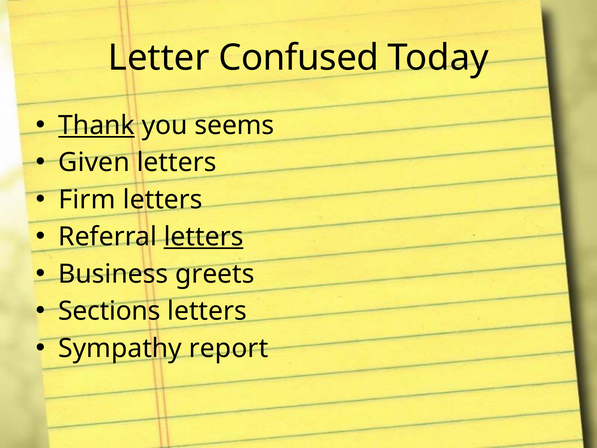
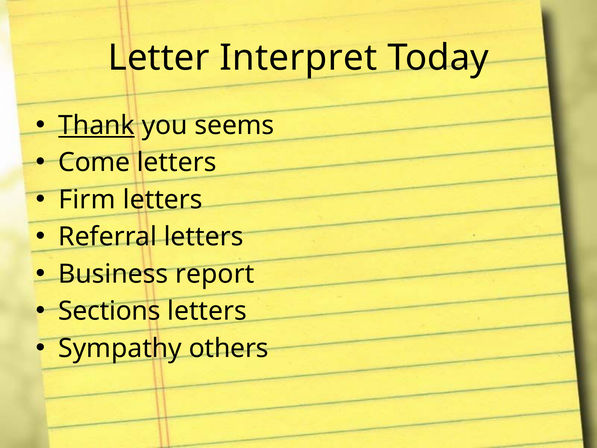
Confused: Confused -> Interpret
Given: Given -> Come
letters at (204, 237) underline: present -> none
greets: greets -> report
report: report -> others
